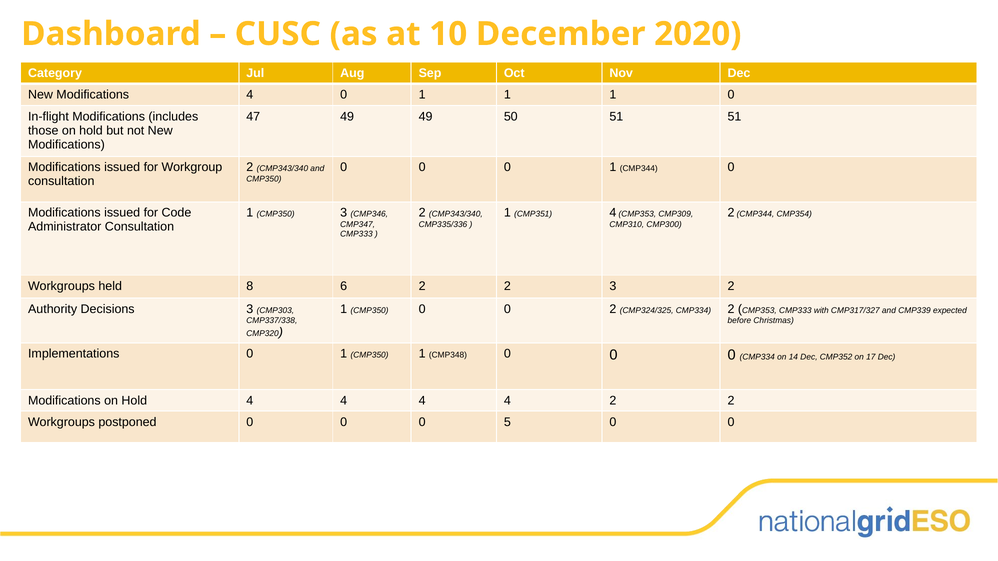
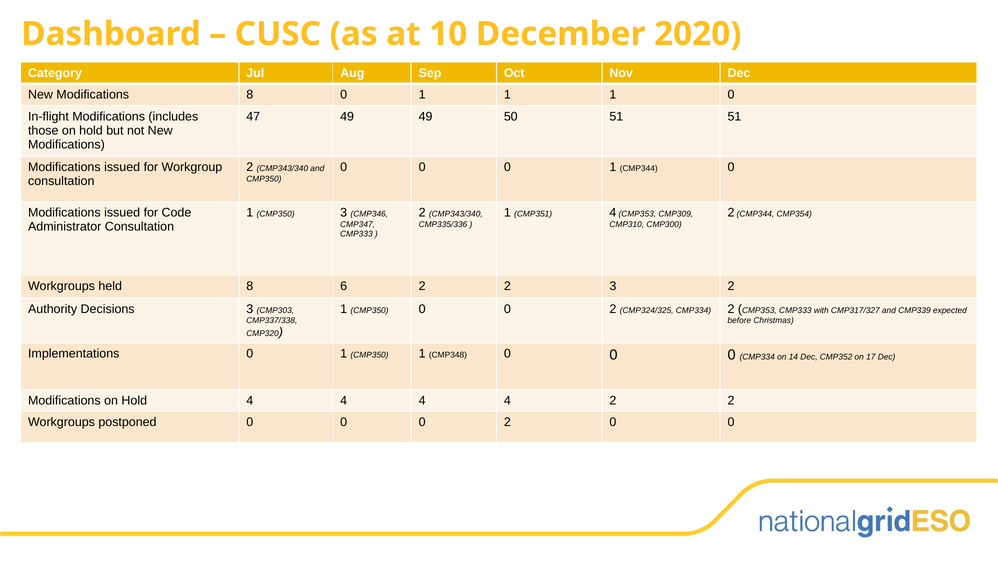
Modifications 4: 4 -> 8
0 0 0 5: 5 -> 2
